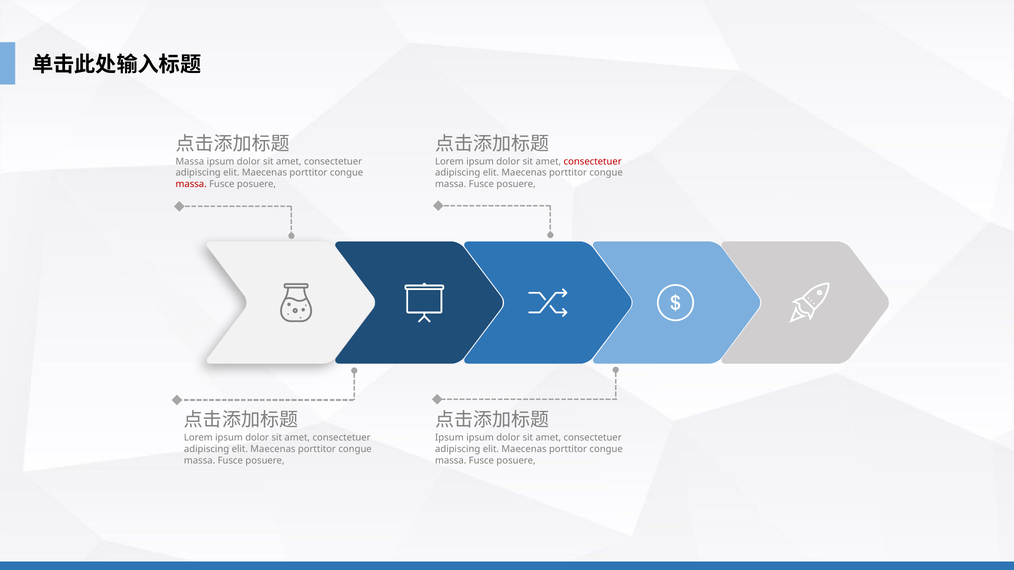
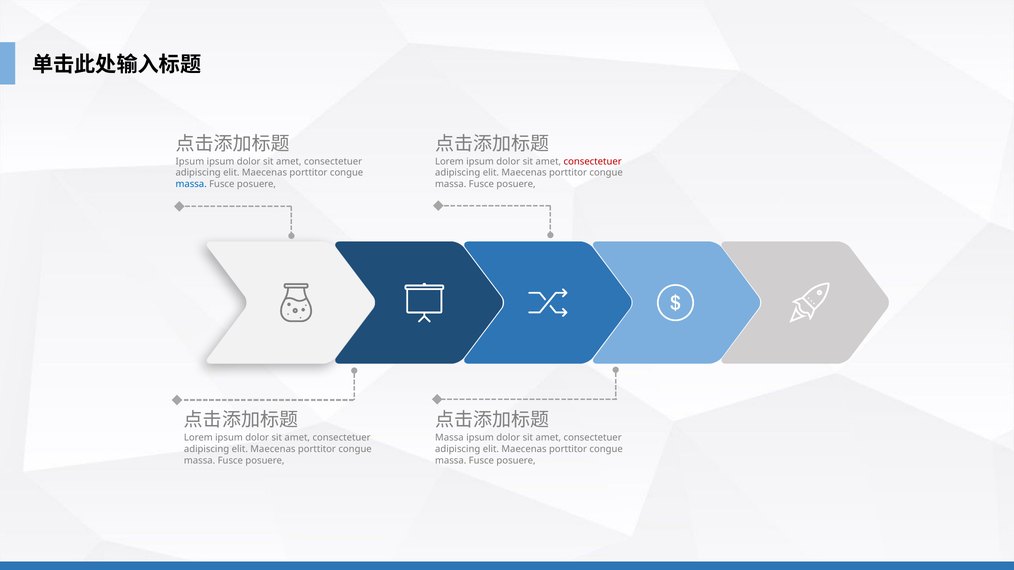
Massa at (190, 162): Massa -> Ipsum
massa at (191, 184) colour: red -> blue
Ipsum at (449, 438): Ipsum -> Massa
